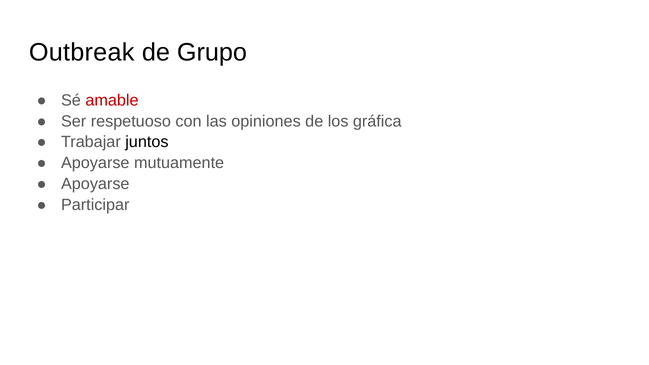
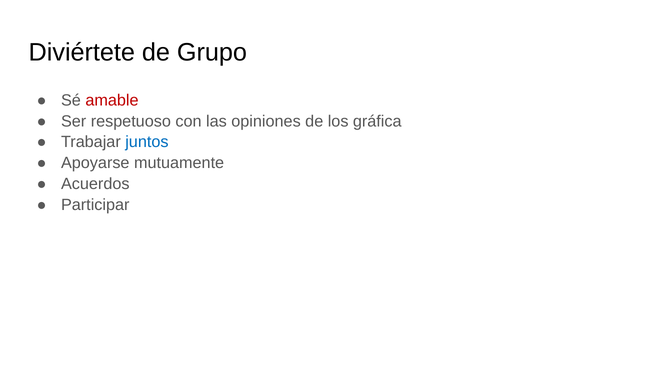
Outbreak: Outbreak -> Diviértete
juntos colour: black -> blue
Apoyarse at (95, 184): Apoyarse -> Acuerdos
